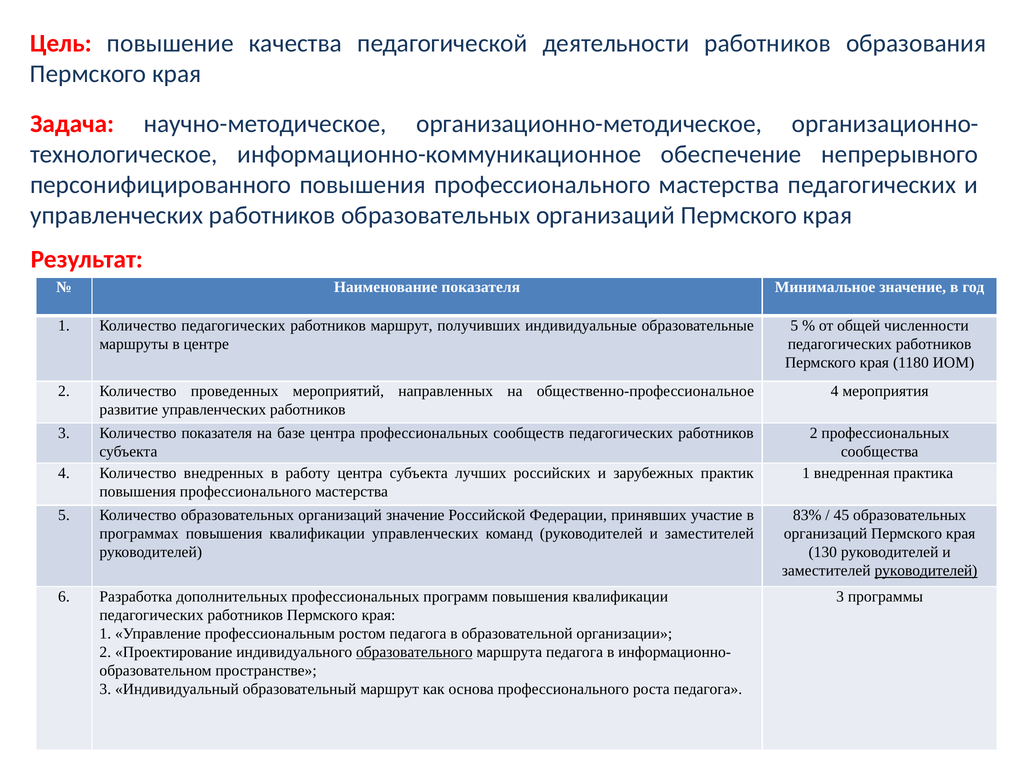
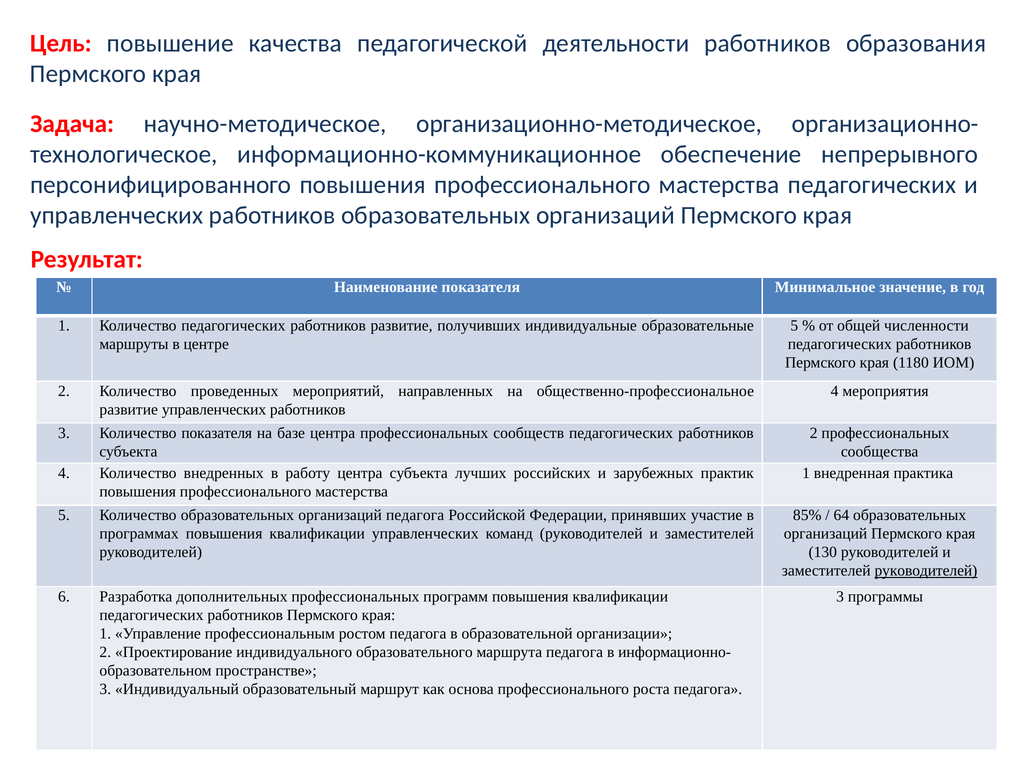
работников маршрут: маршрут -> развитие
организаций значение: значение -> педагога
83%: 83% -> 85%
45: 45 -> 64
образовательного underline: present -> none
